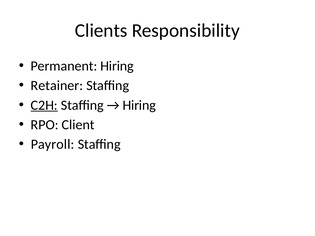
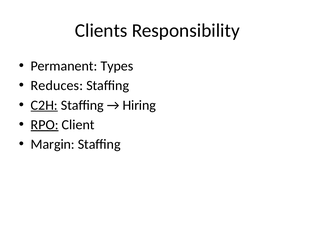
Permanent Hiring: Hiring -> Types
Retainer: Retainer -> Reduces
RPO underline: none -> present
Payroll: Payroll -> Margin
